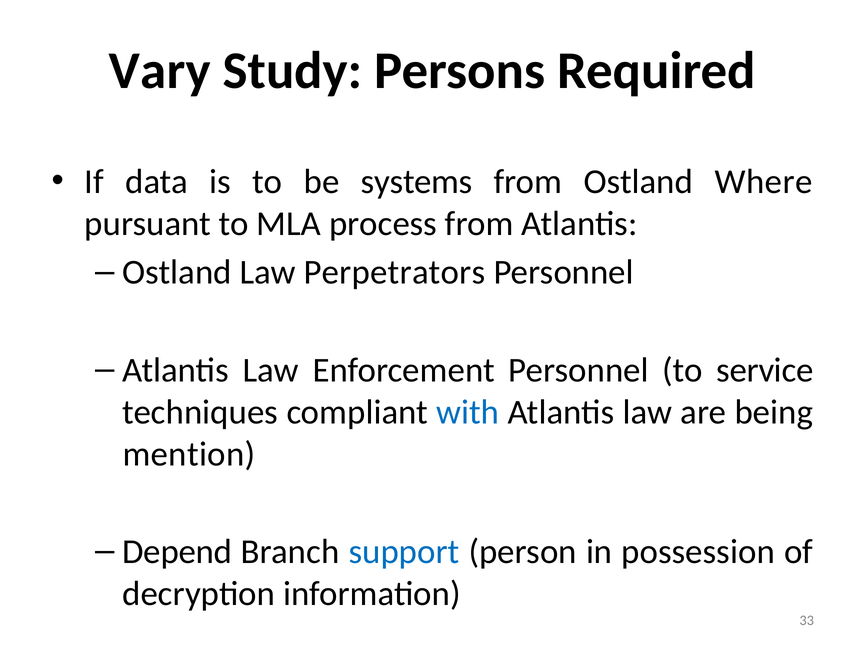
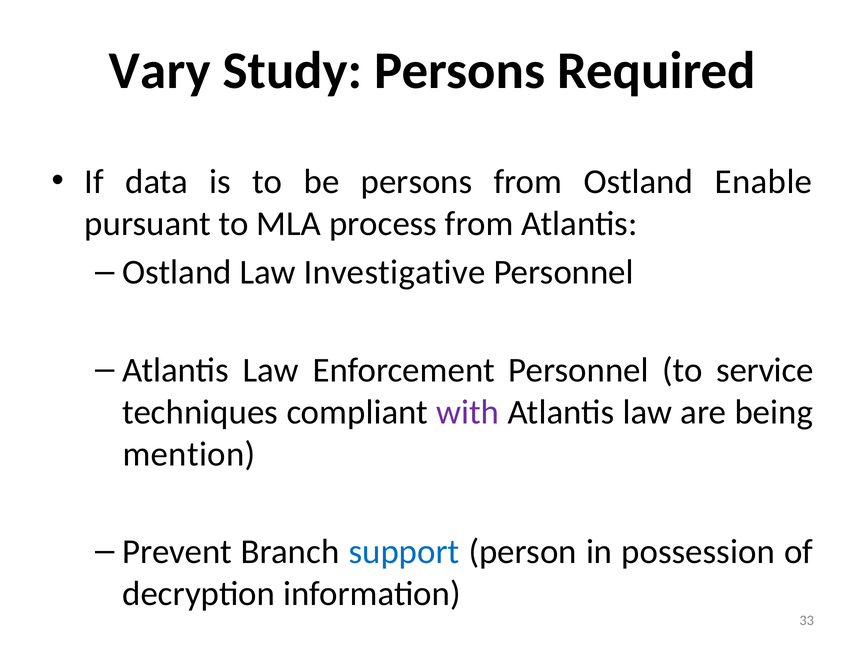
be systems: systems -> persons
Where: Where -> Enable
Perpetrators: Perpetrators -> Investigative
with colour: blue -> purple
Depend: Depend -> Prevent
